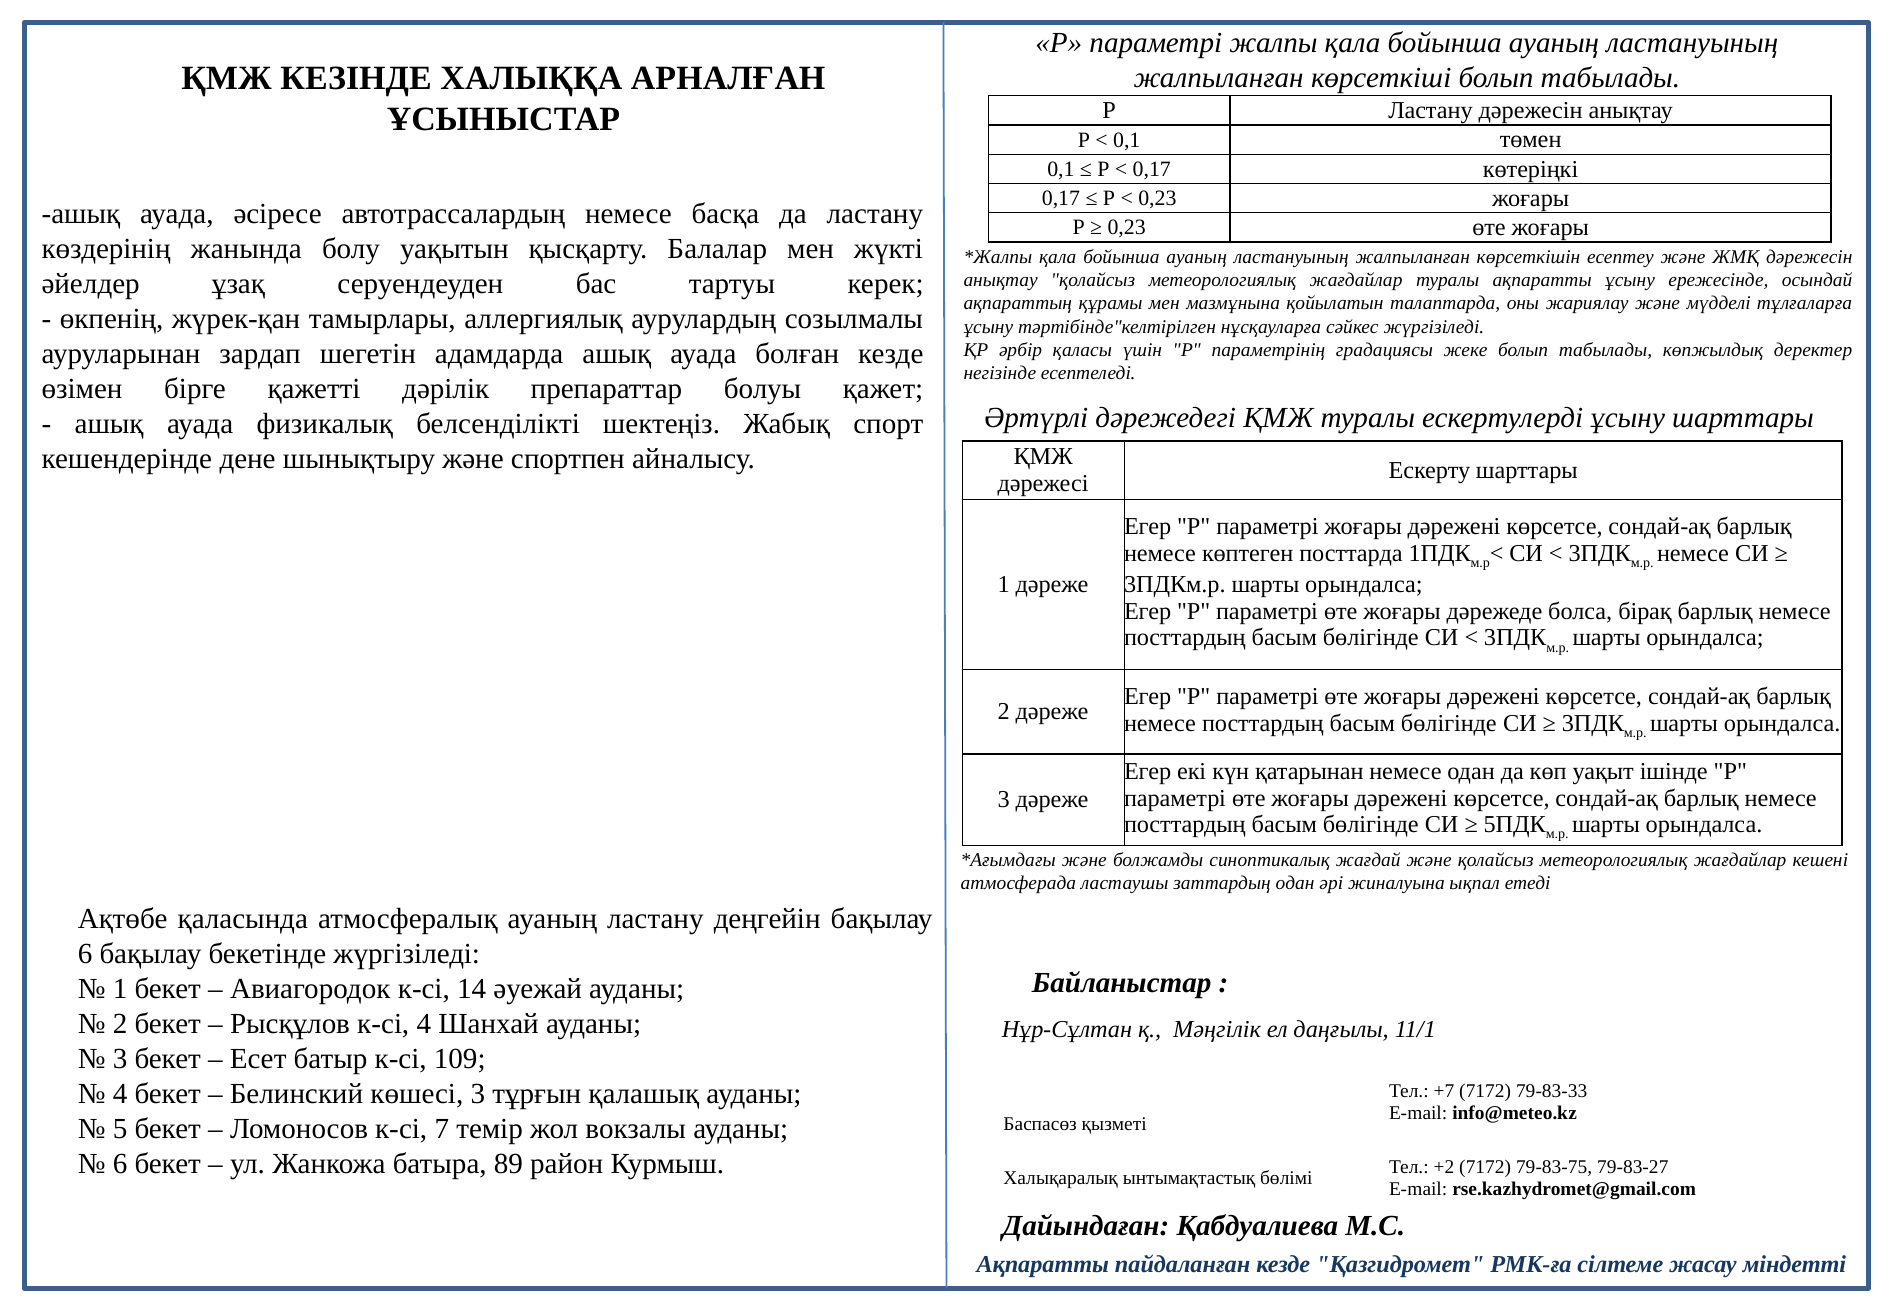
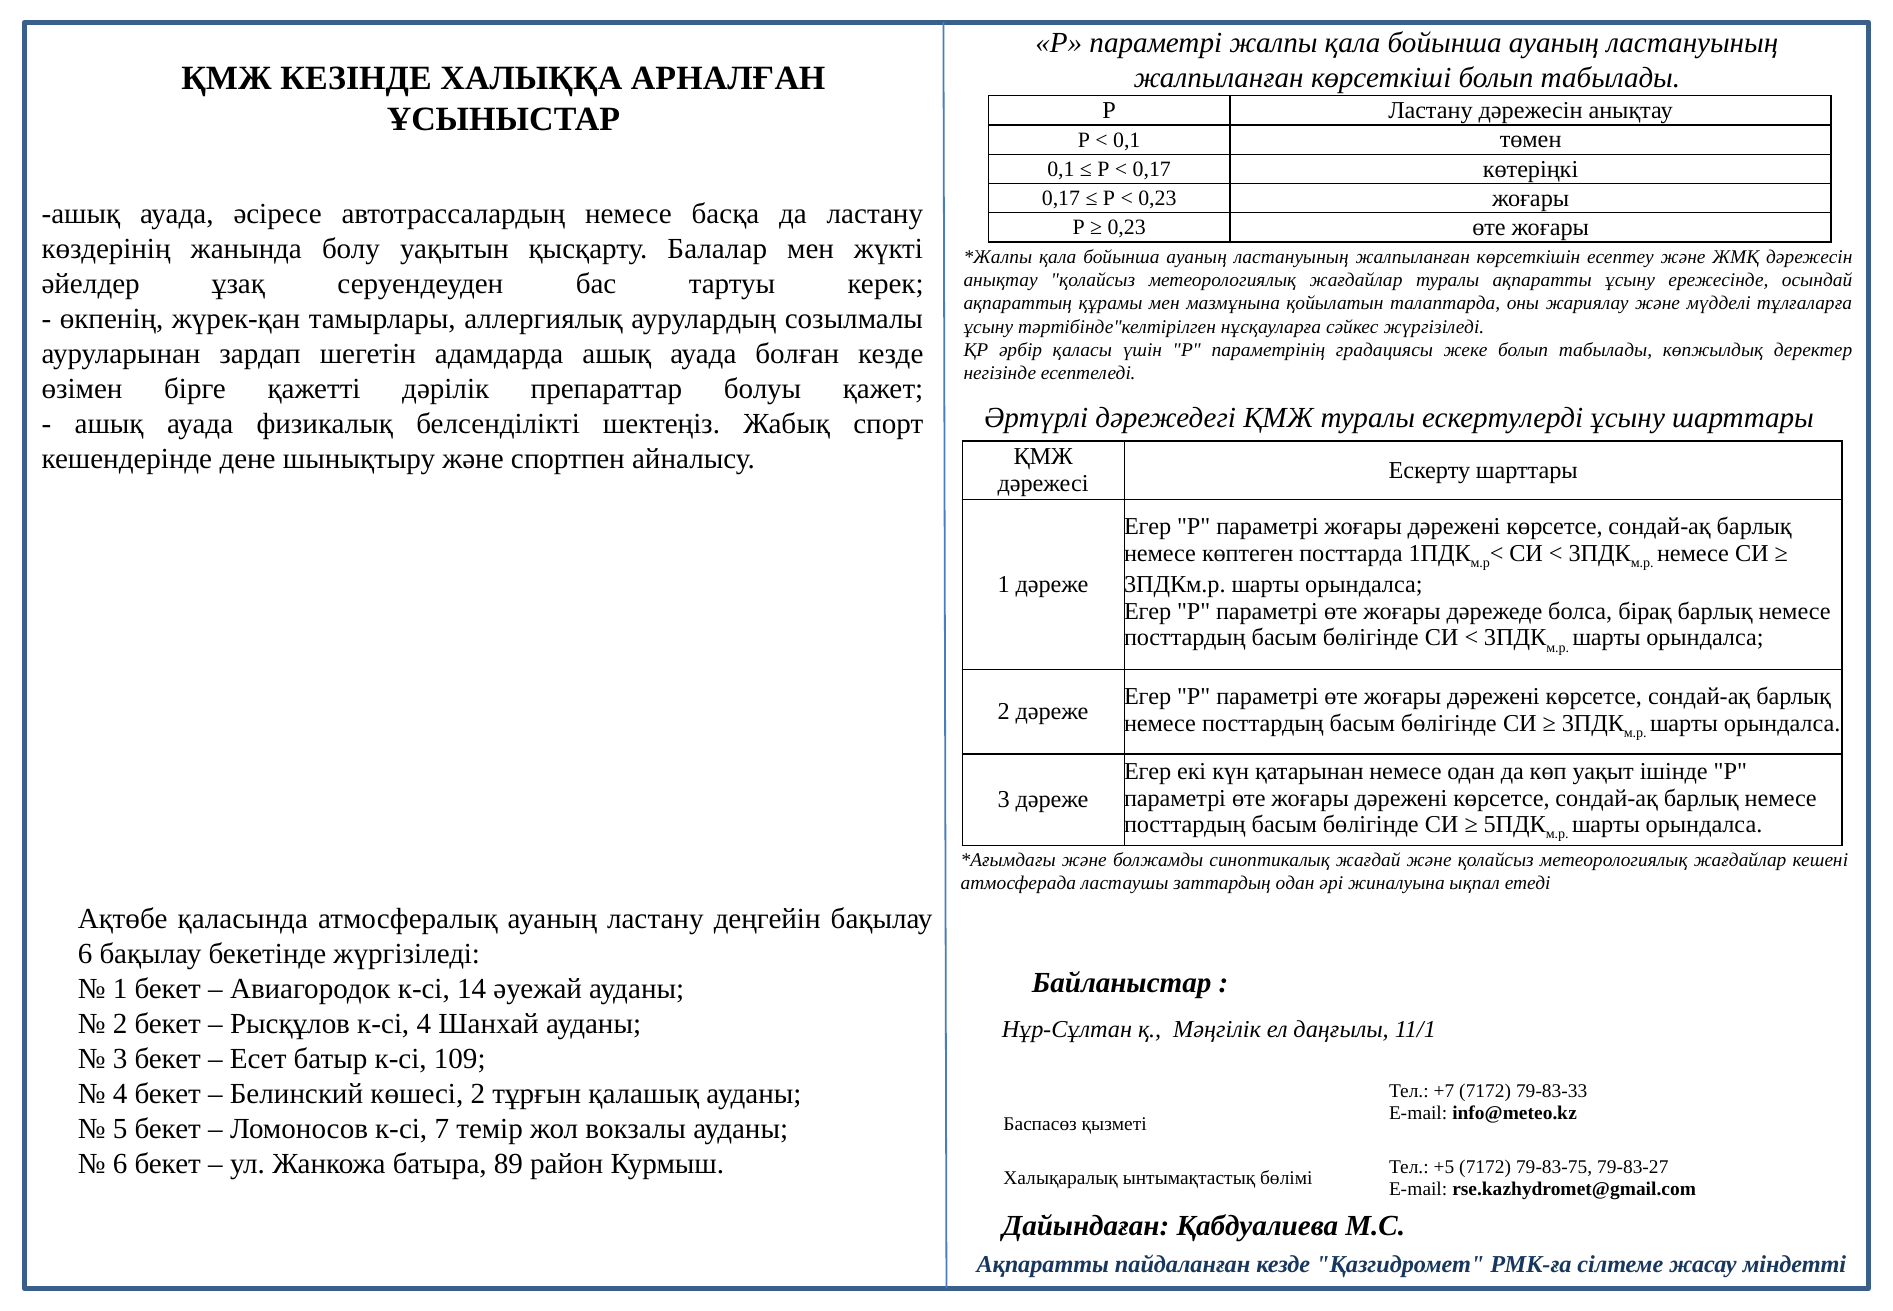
көшесі 3: 3 -> 2
+2: +2 -> +5
